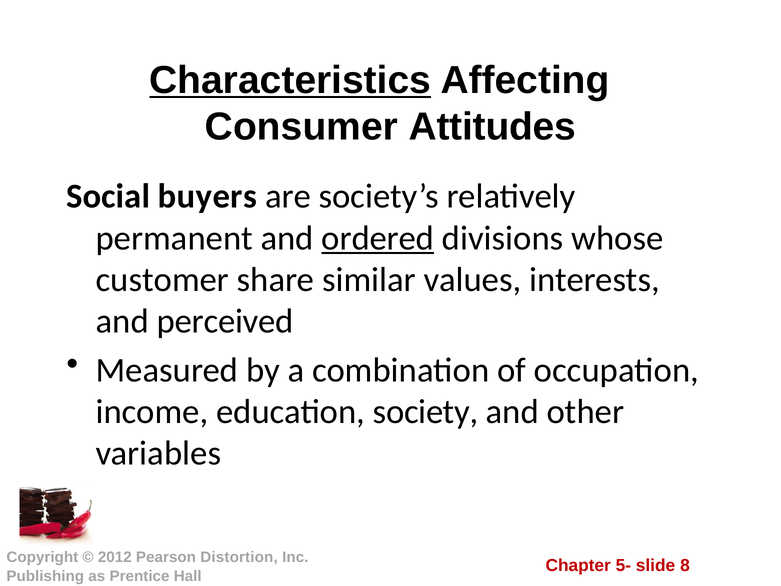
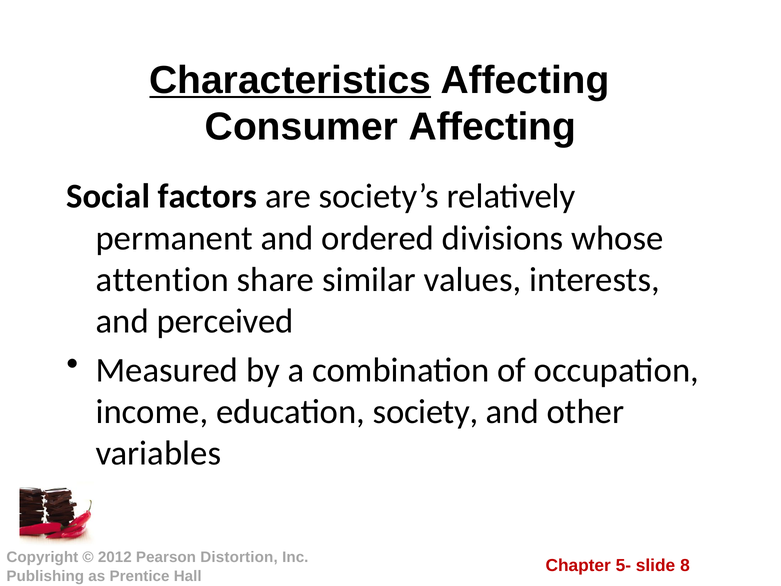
Consumer Attitudes: Attitudes -> Affecting
buyers: buyers -> factors
ordered underline: present -> none
customer: customer -> attention
